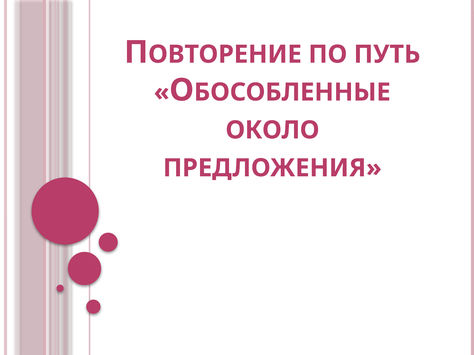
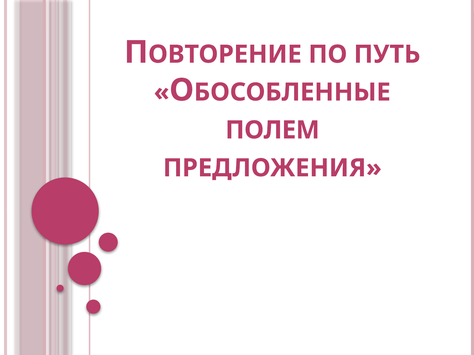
ОКОЛО: ОКОЛО -> ПОЛЕМ
